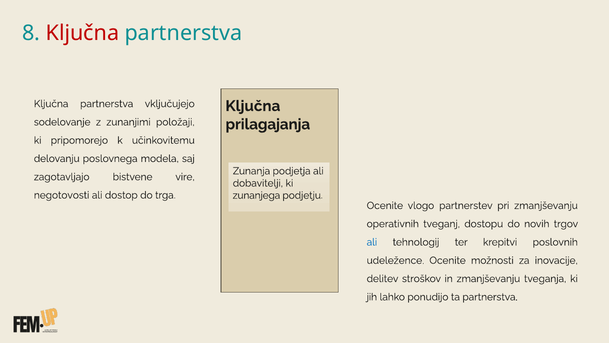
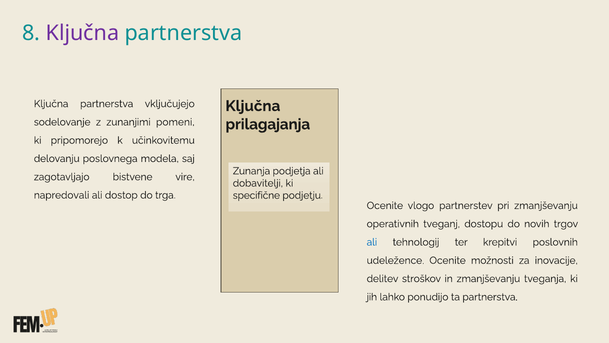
Ključna at (82, 33) colour: red -> purple
položaji: položaji -> pomeni
negotovosti: negotovosti -> napredovali
zunanjega: zunanjega -> specifične
